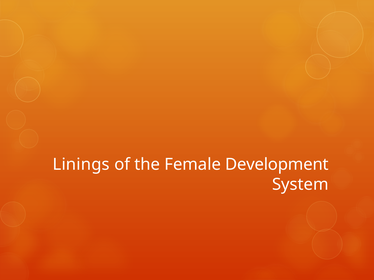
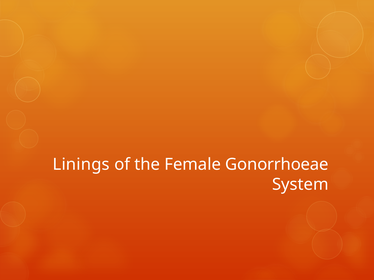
Development: Development -> Gonorrhoeae
